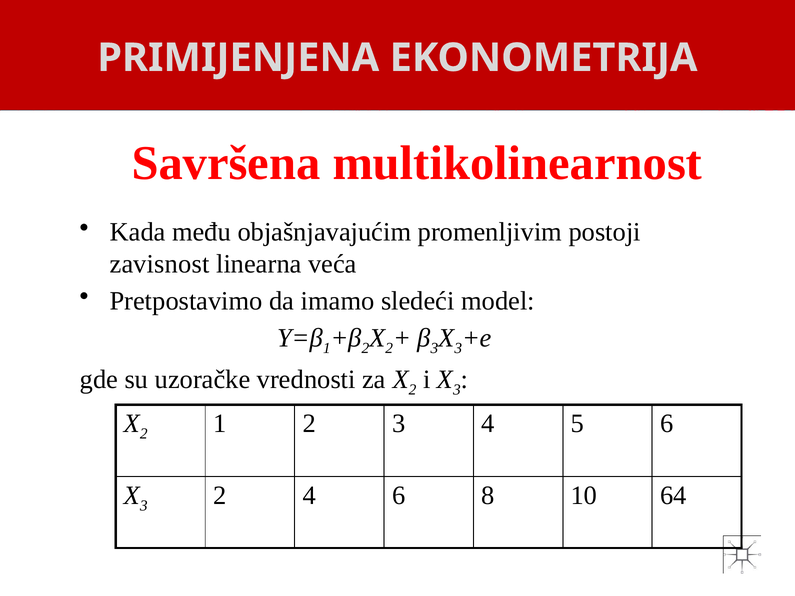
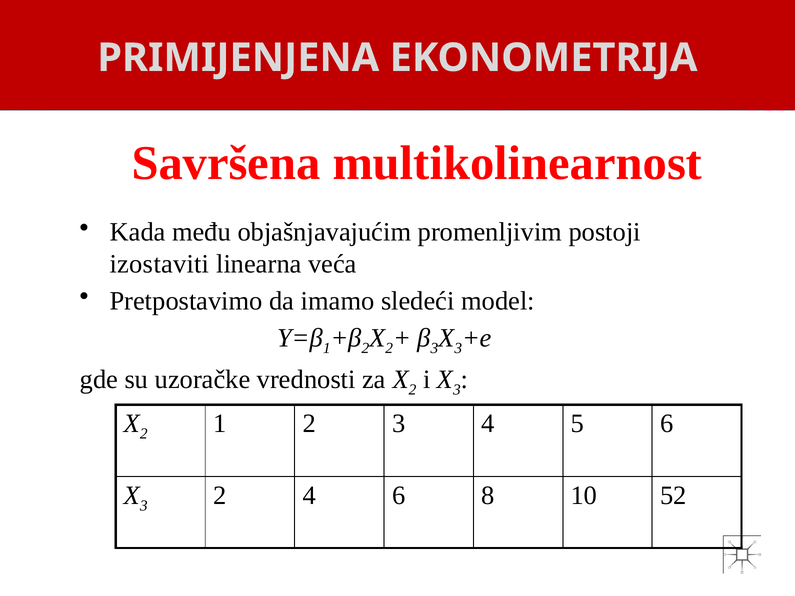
zavisnost: zavisnost -> izostaviti
64: 64 -> 52
